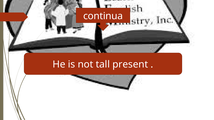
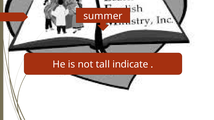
continua: continua -> summer
present: present -> indicate
